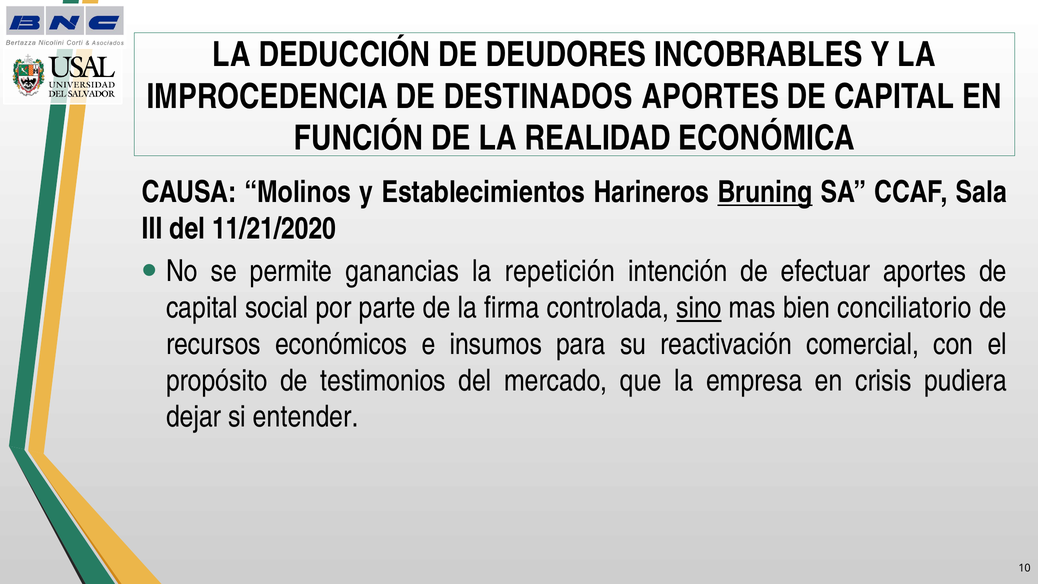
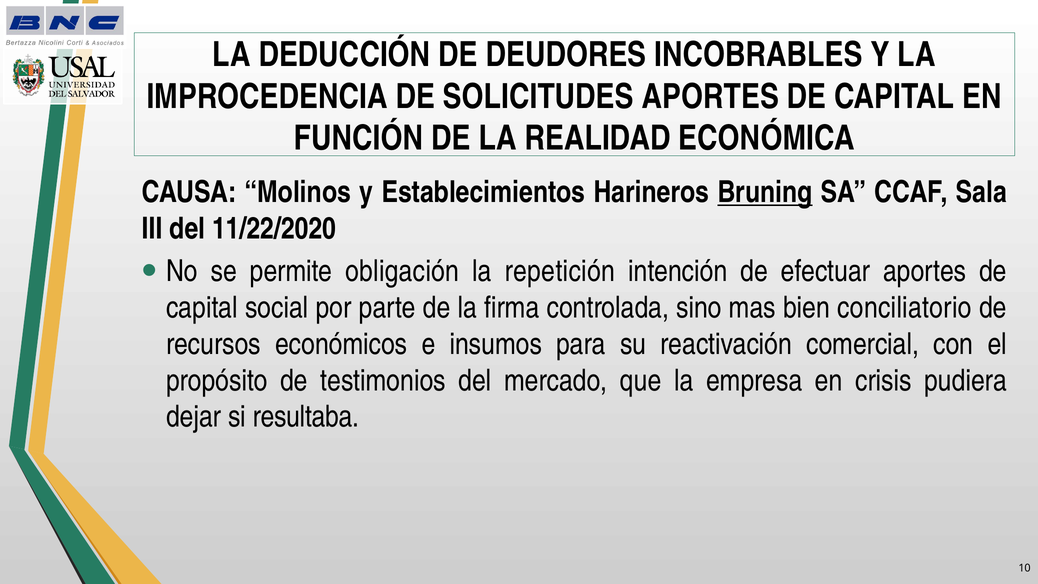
DESTINADOS: DESTINADOS -> SOLICITUDES
11/21/2020: 11/21/2020 -> 11/22/2020
ganancias: ganancias -> obligación
sino underline: present -> none
entender: entender -> resultaba
